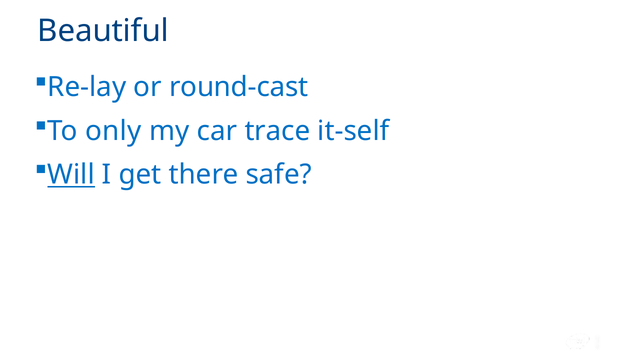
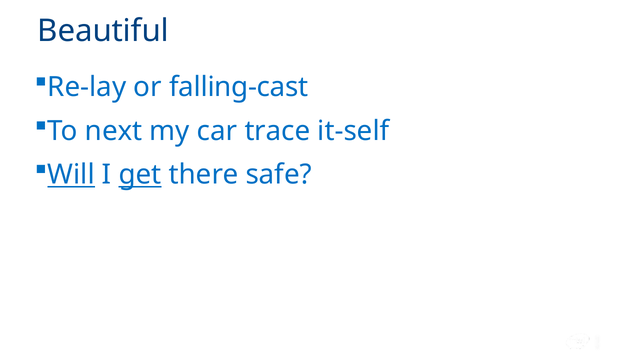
round-cast: round-cast -> falling-cast
only: only -> next
get underline: none -> present
